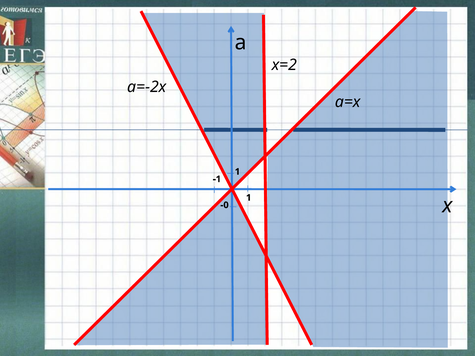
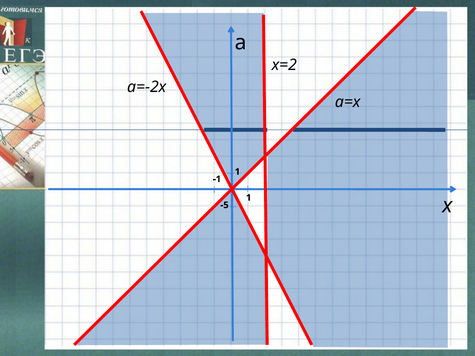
-0: -0 -> -5
